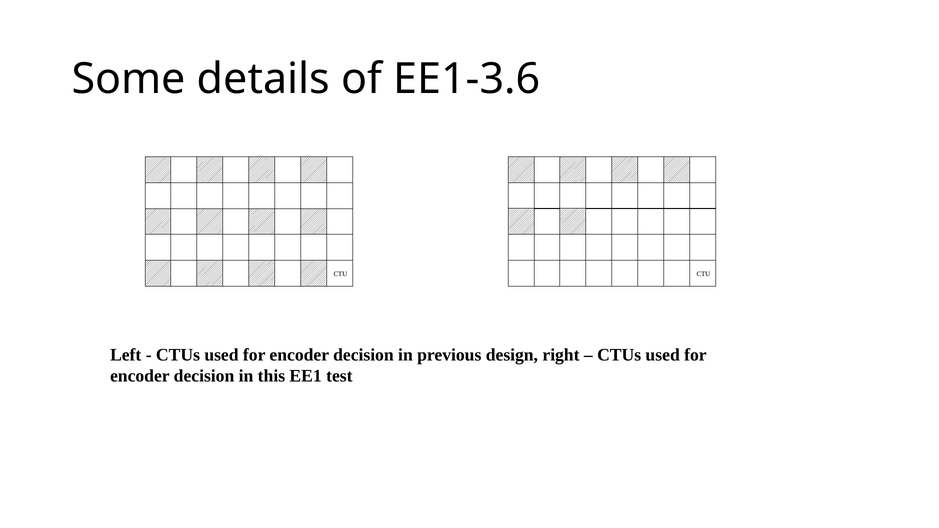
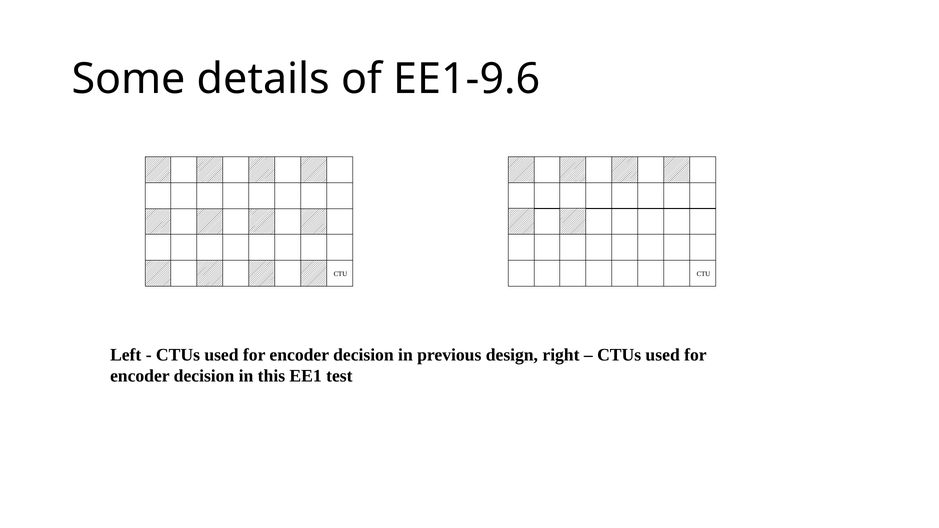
EE1-3.6: EE1-3.6 -> EE1-9.6
